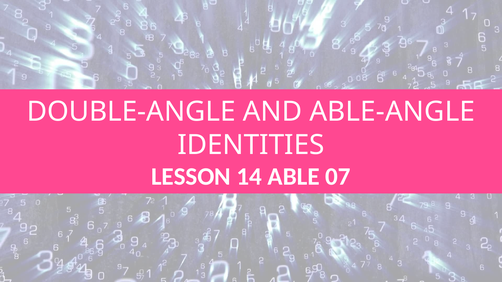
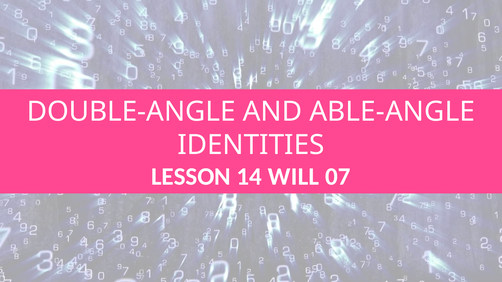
ABLE: ABLE -> WILL
